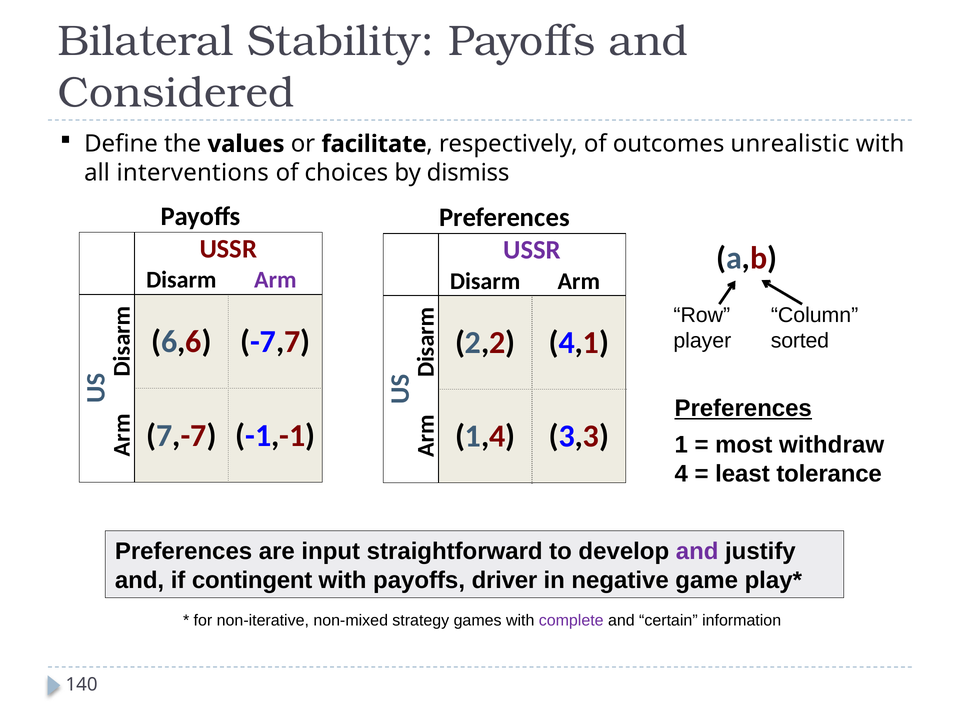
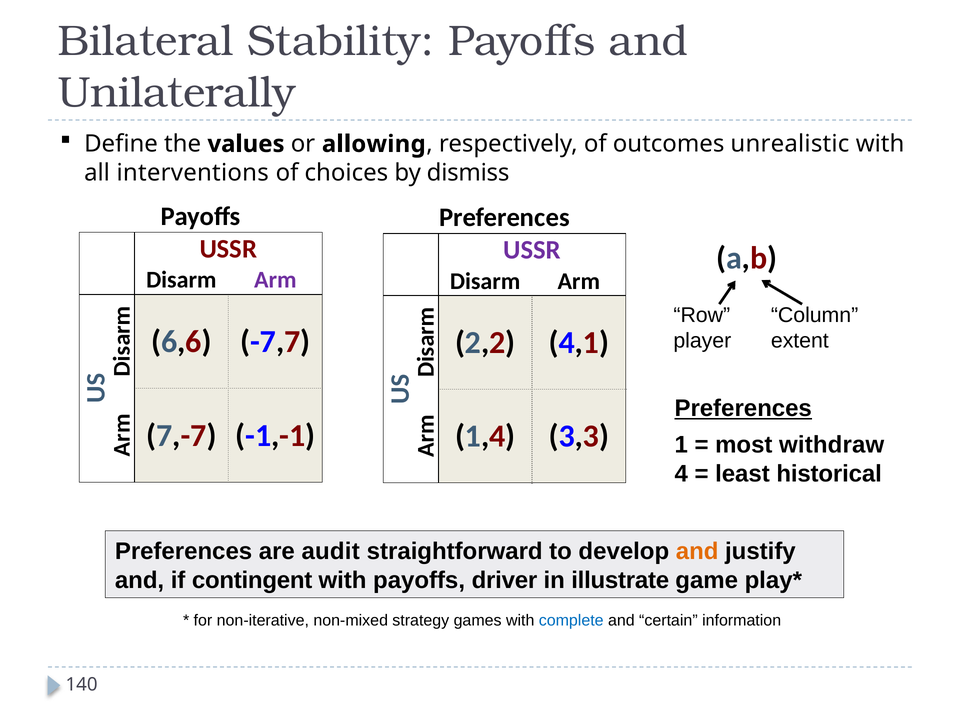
Considered: Considered -> Unilaterally
facilitate: facilitate -> allowing
sorted: sorted -> extent
tolerance: tolerance -> historical
input: input -> audit
and at (697, 551) colour: purple -> orange
negative: negative -> illustrate
complete colour: purple -> blue
